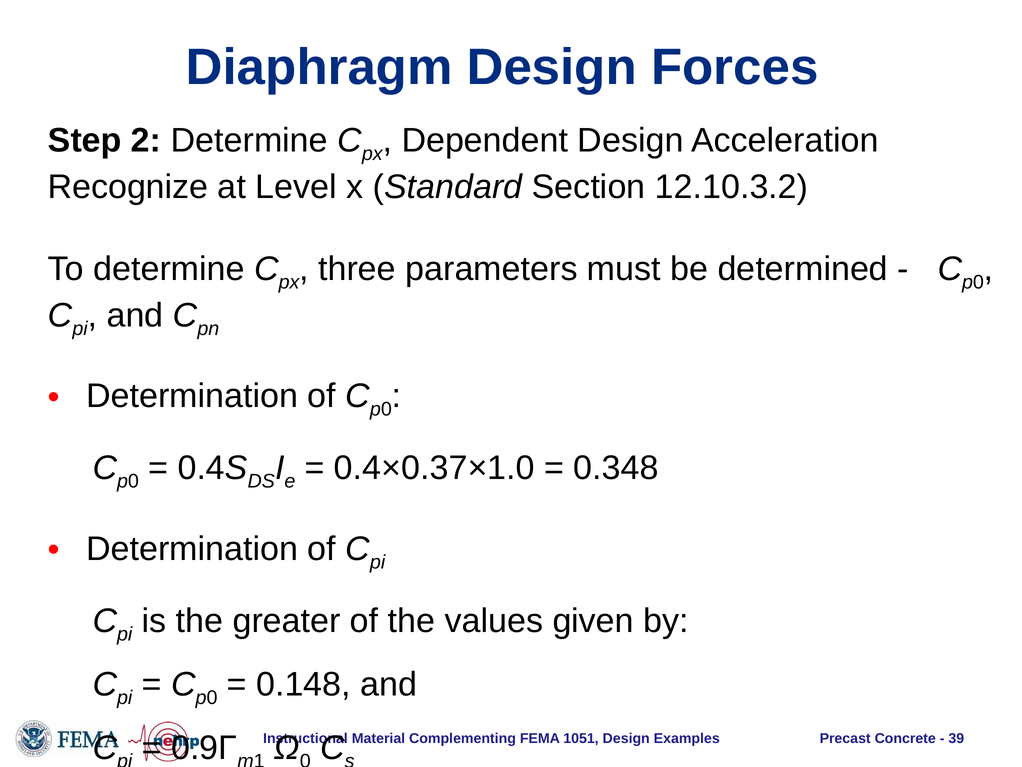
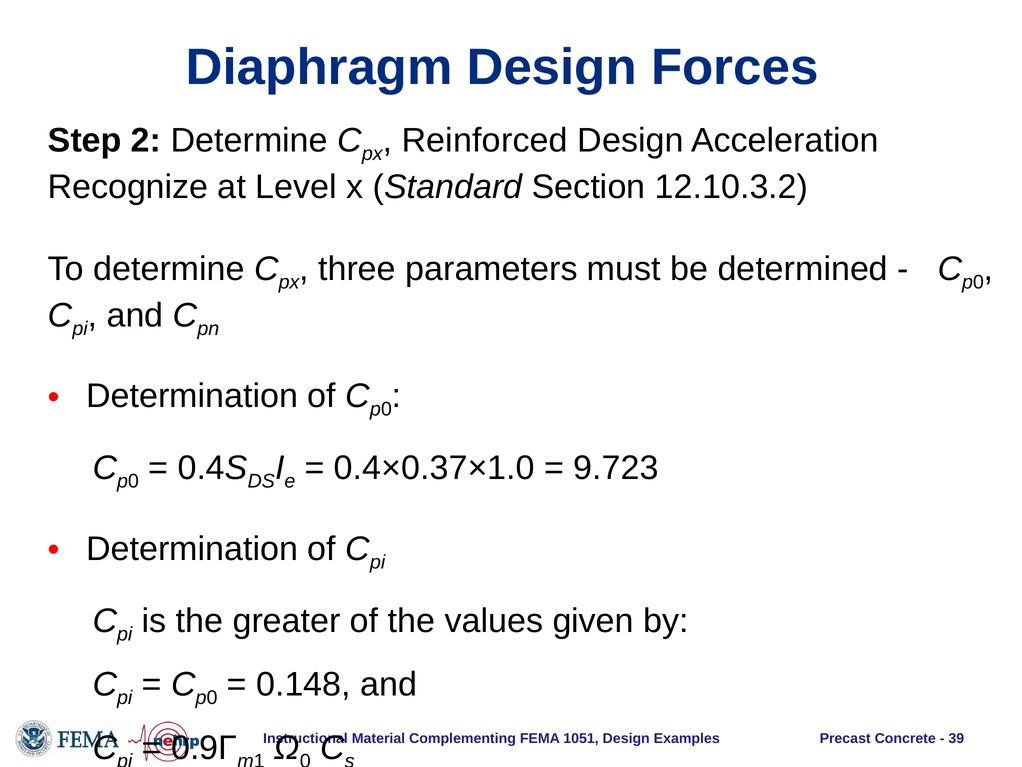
Dependent: Dependent -> Reinforced
0.348: 0.348 -> 9.723
